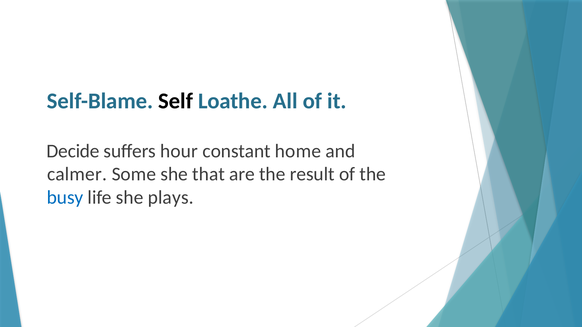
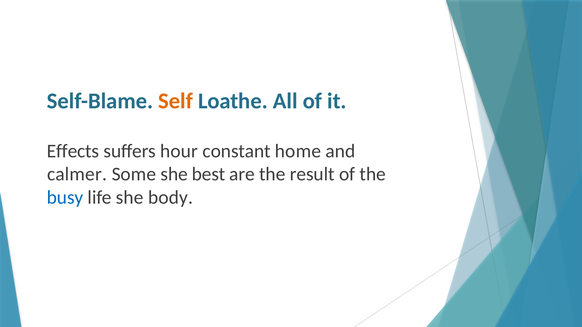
Self colour: black -> orange
Decide: Decide -> Effects
that: that -> best
plays: plays -> body
